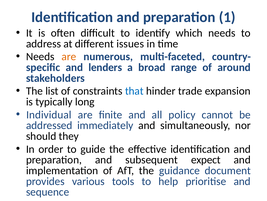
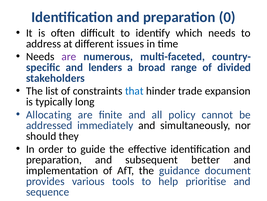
1: 1 -> 0
are at (69, 56) colour: orange -> purple
around: around -> divided
Individual: Individual -> Allocating
expect: expect -> better
